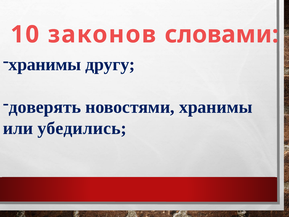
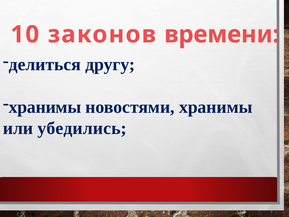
словами: словами -> времени
хранимы at (45, 64): хранимы -> делиться
доверять at (45, 107): доверять -> хранимы
